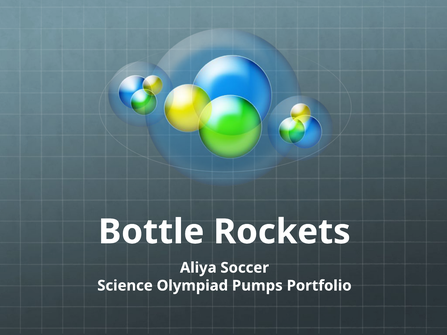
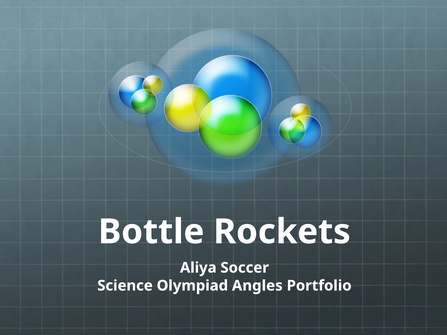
Pumps: Pumps -> Angles
